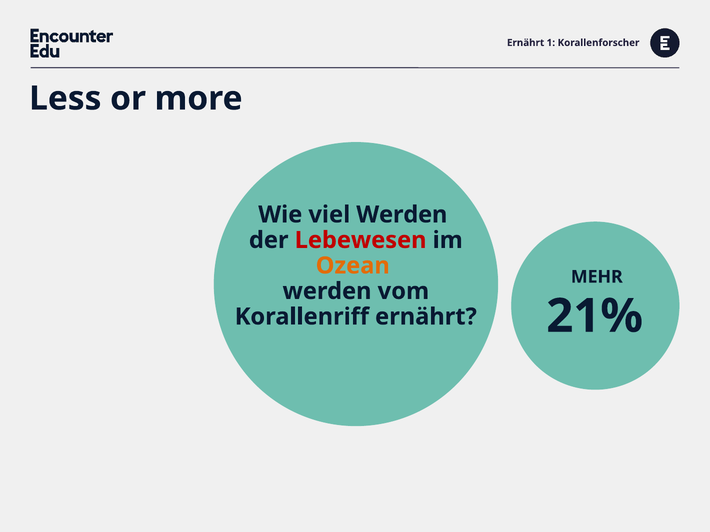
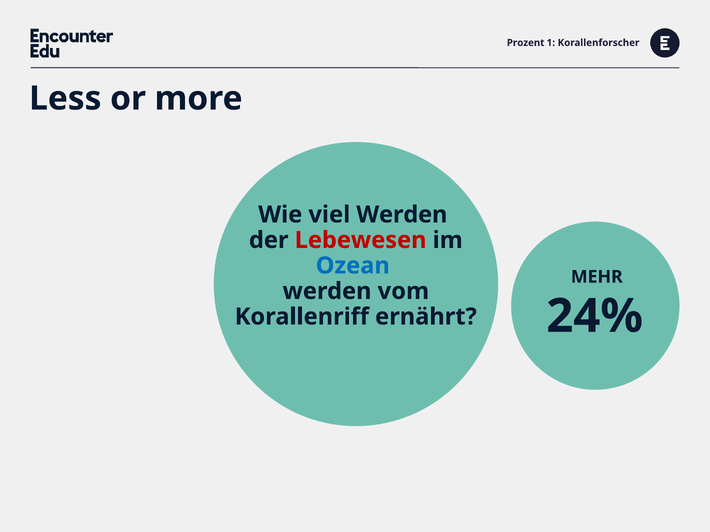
Ernährt at (526, 43): Ernährt -> Prozent
Ozean colour: orange -> blue
21%: 21% -> 24%
